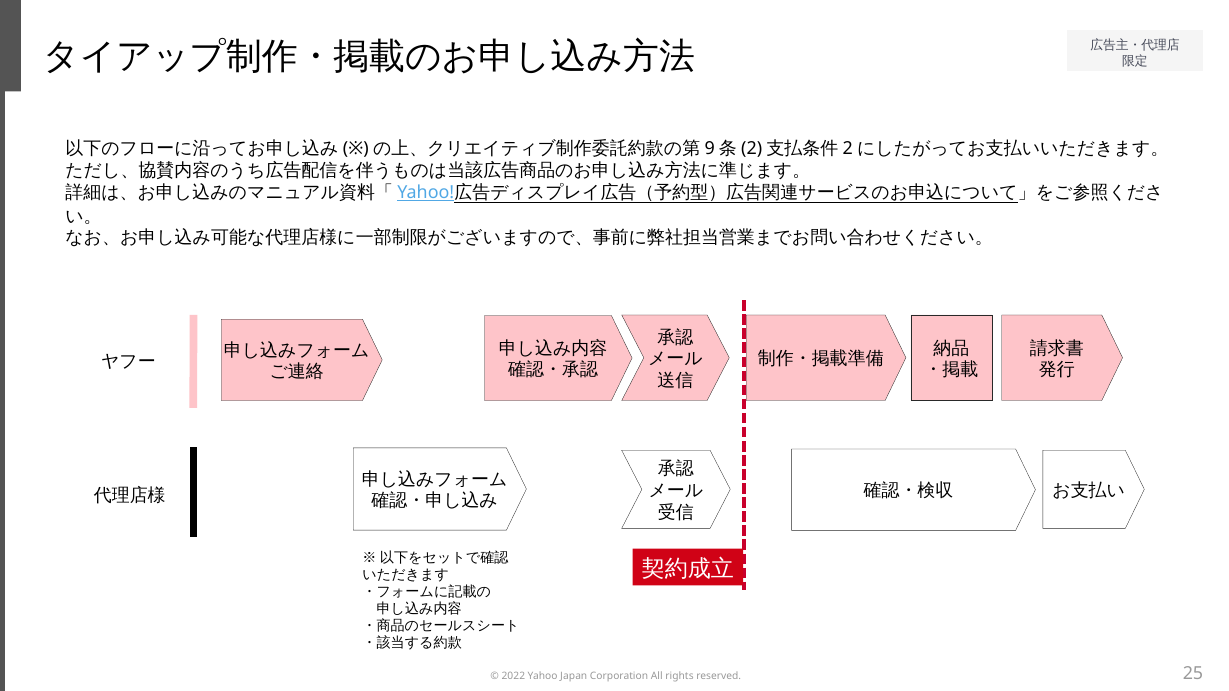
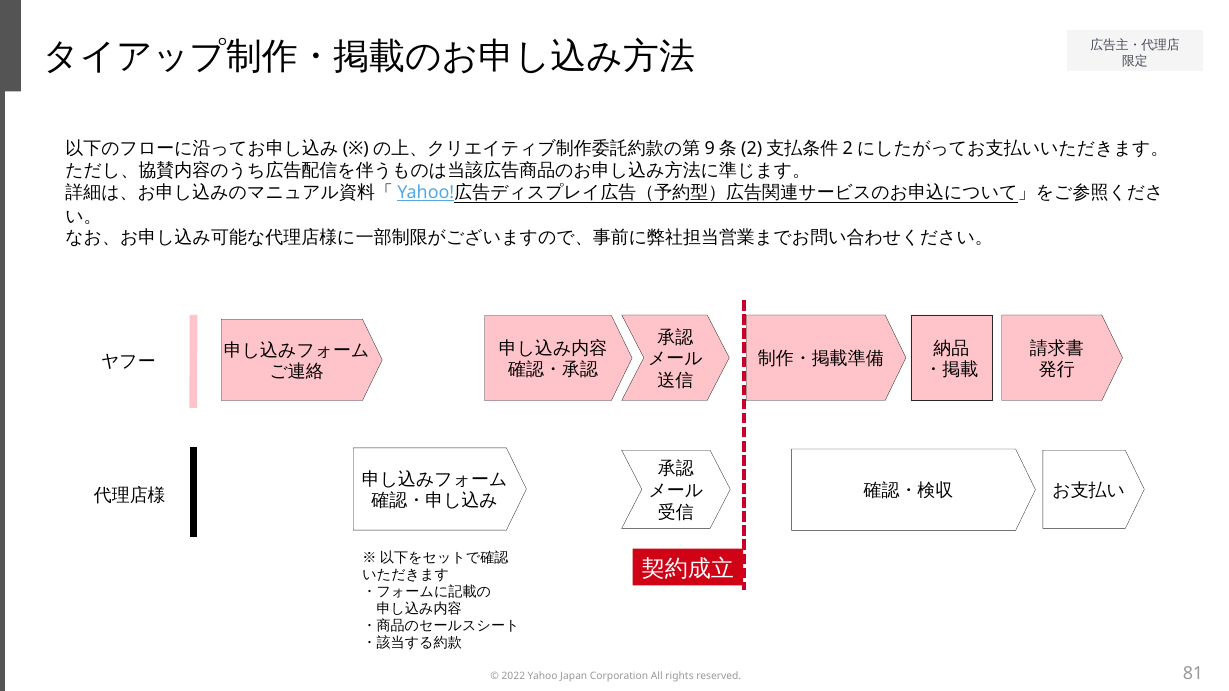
25: 25 -> 81
